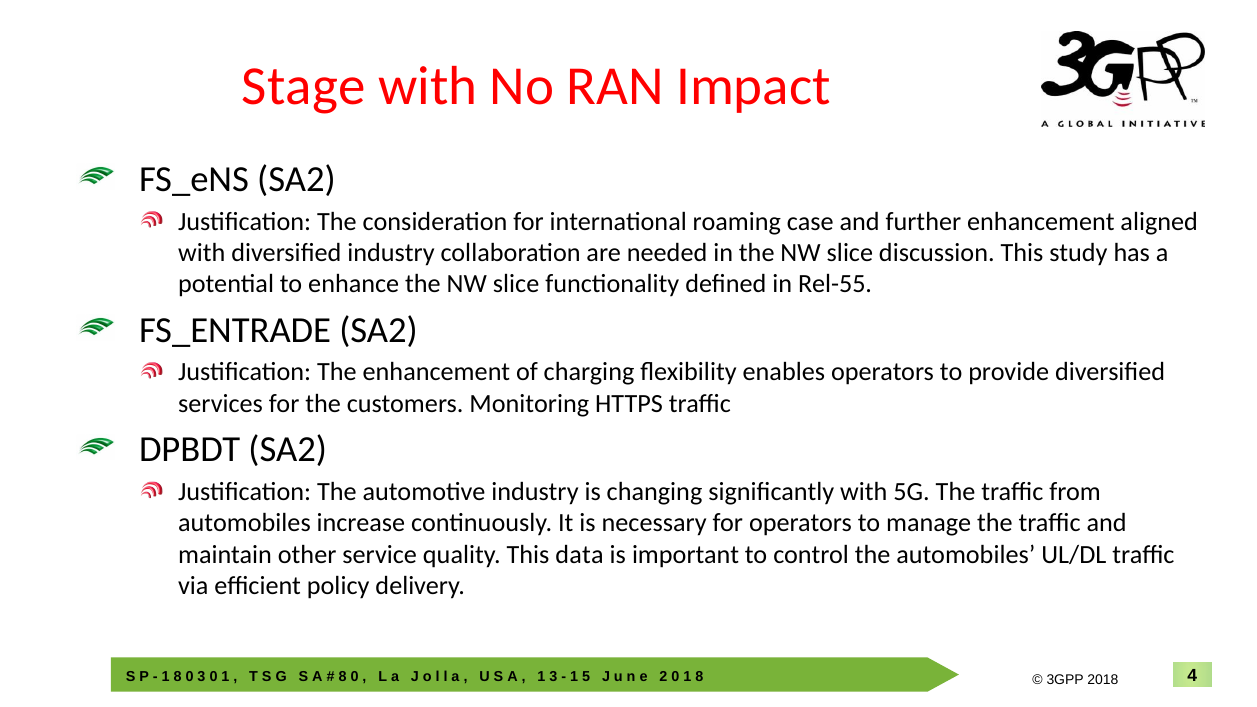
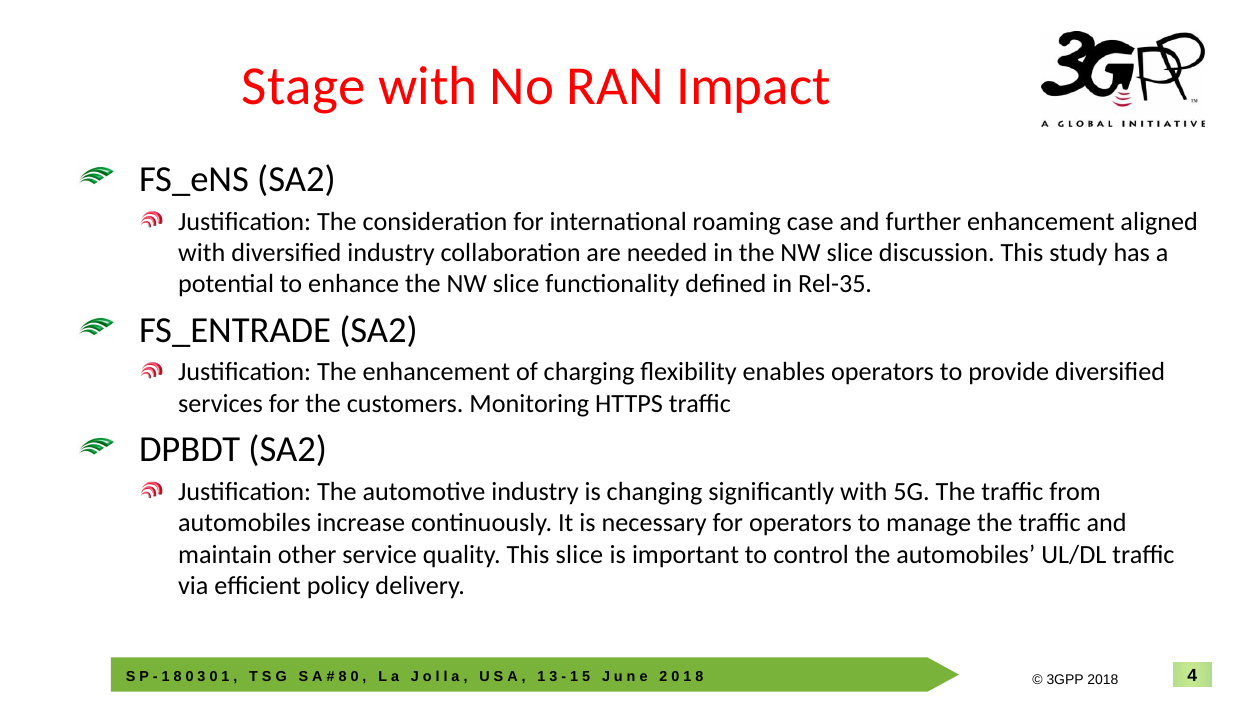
Rel-55: Rel-55 -> Rel-35
This data: data -> slice
